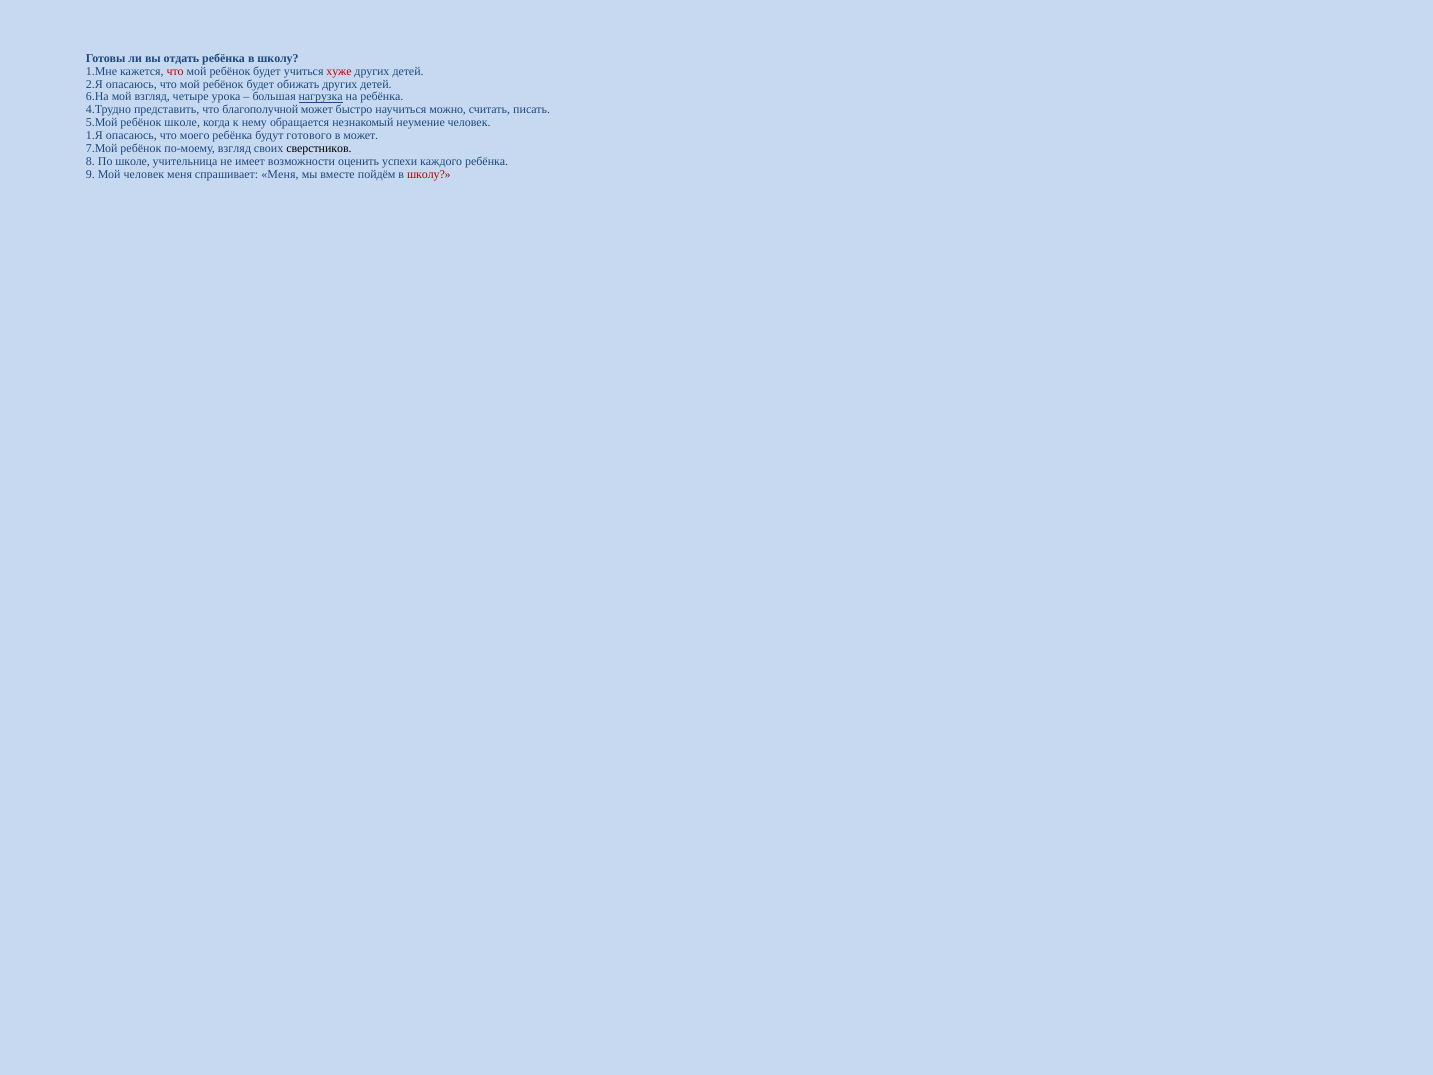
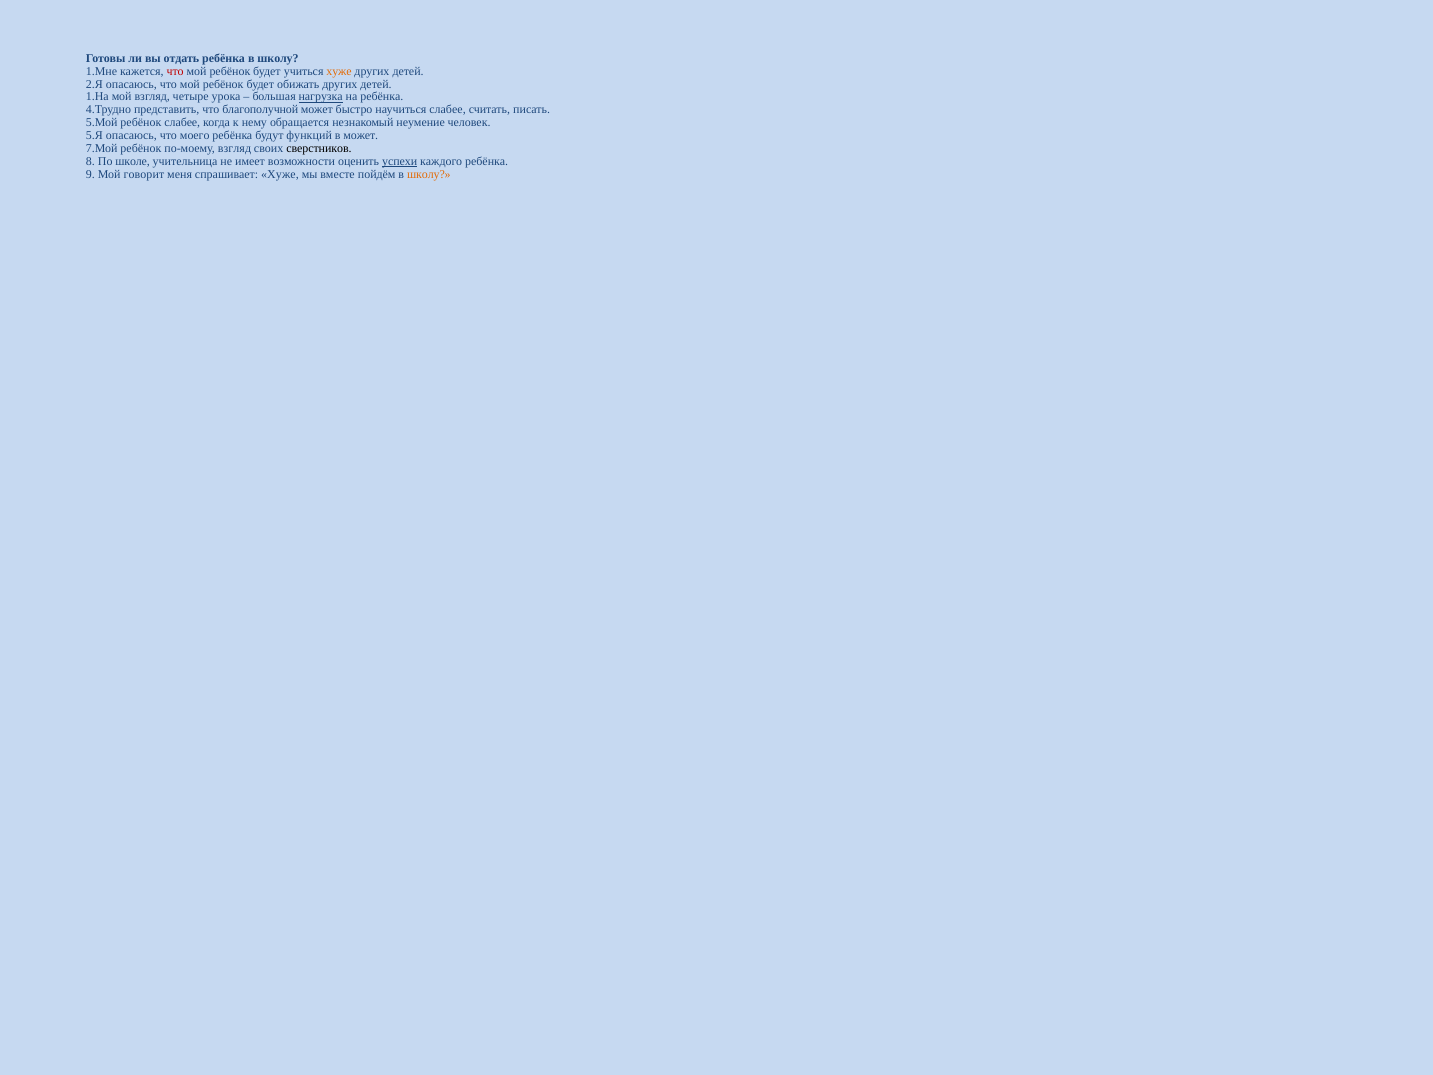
хуже at (339, 71) colour: red -> orange
6.На: 6.На -> 1.На
научиться можно: можно -> слабее
ребёнок школе: школе -> слабее
1.Я: 1.Я -> 5.Я
готового: готового -> функций
успехи underline: none -> present
Мой человек: человек -> говорит
спрашивает Меня: Меня -> Хуже
школу at (429, 175) colour: red -> orange
